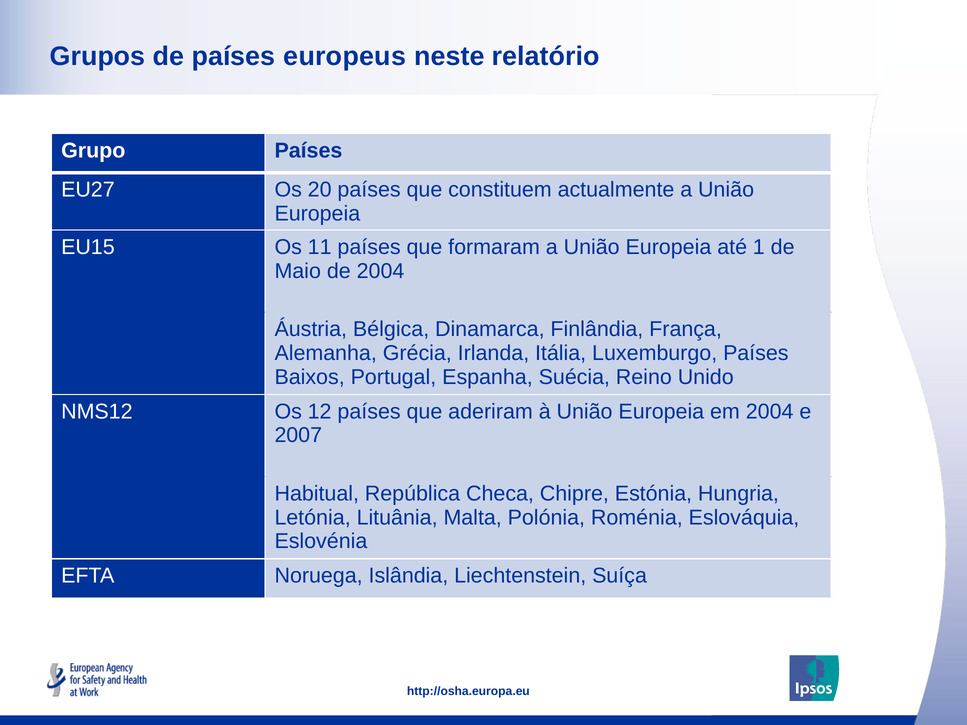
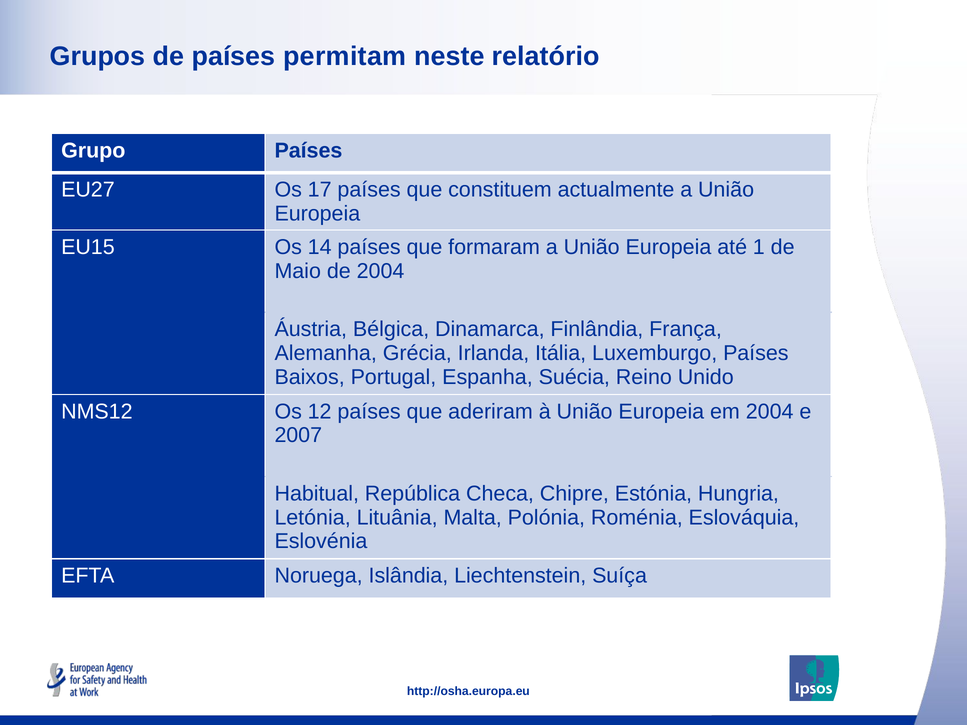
europeus: europeus -> permitam
20: 20 -> 17
11: 11 -> 14
